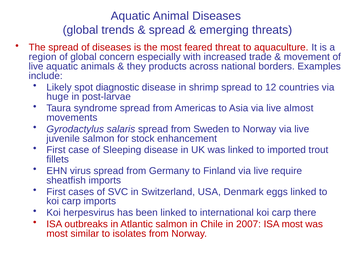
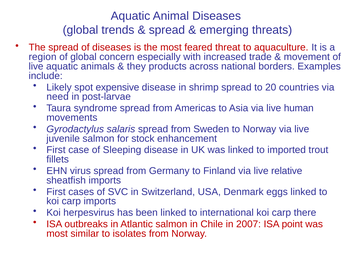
diagnostic: diagnostic -> expensive
12: 12 -> 20
huge: huge -> need
almost: almost -> human
require: require -> relative
ISA most: most -> point
